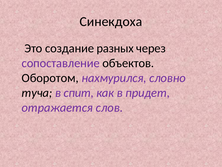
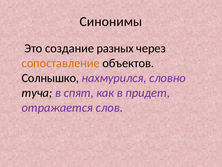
Синекдоха: Синекдоха -> Синонимы
сопоставление colour: purple -> orange
Оборотом: Оборотом -> Солнышко
спит: спит -> спят
